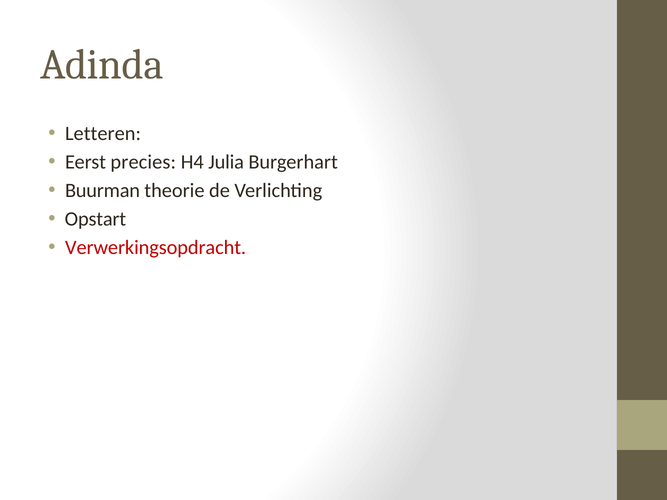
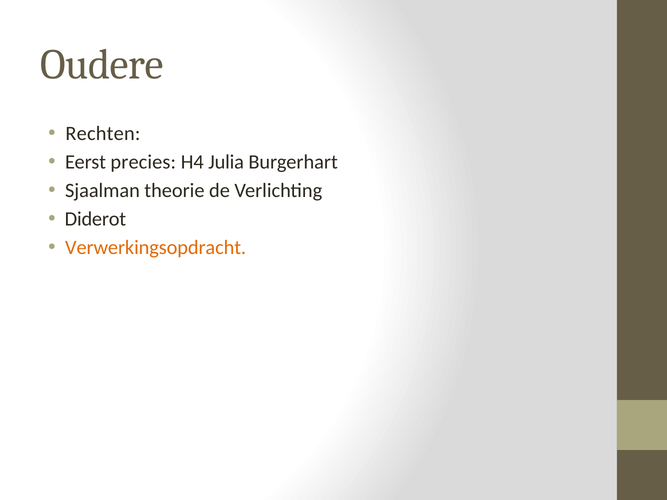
Adinda: Adinda -> Oudere
Letteren: Letteren -> Rechten
Buurman: Buurman -> Sjaalman
Opstart: Opstart -> Diderot
Verwerkingsopdracht colour: red -> orange
